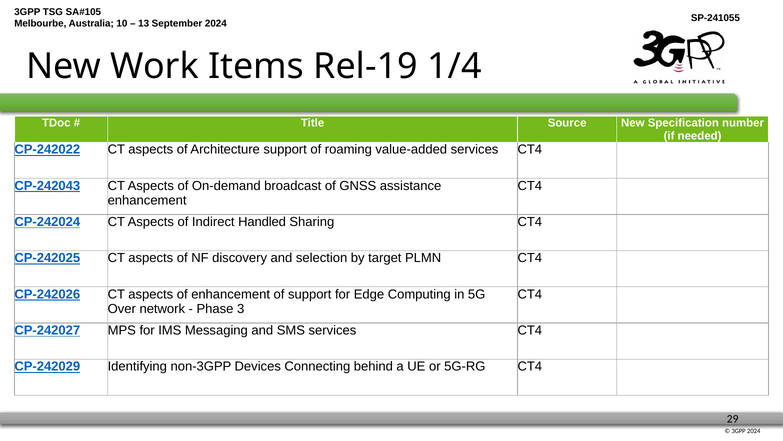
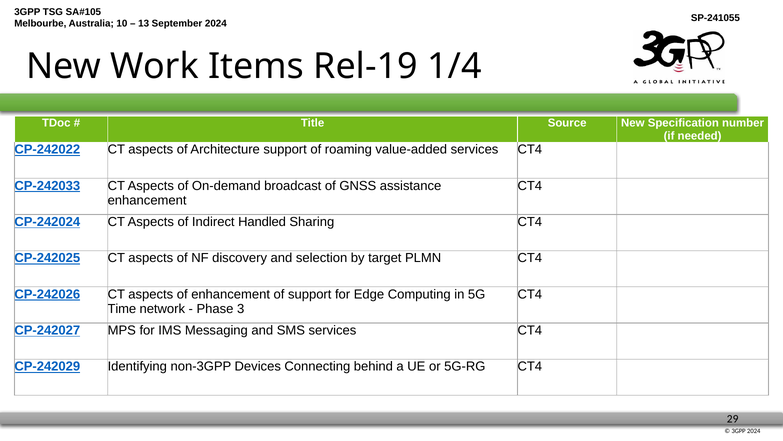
CP-242043: CP-242043 -> CP-242033
Over: Over -> Time
